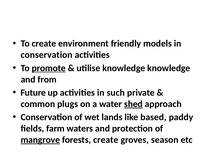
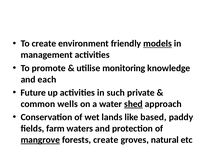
models underline: none -> present
conservation at (47, 55): conservation -> management
promote underline: present -> none
utilise knowledge: knowledge -> monitoring
from: from -> each
plugs: plugs -> wells
season: season -> natural
